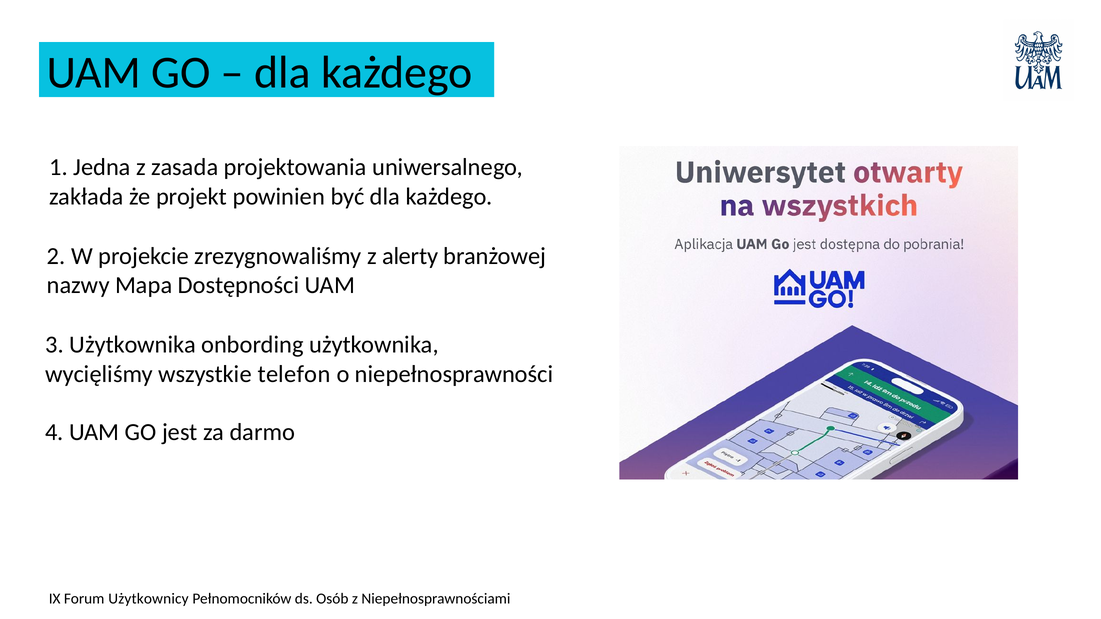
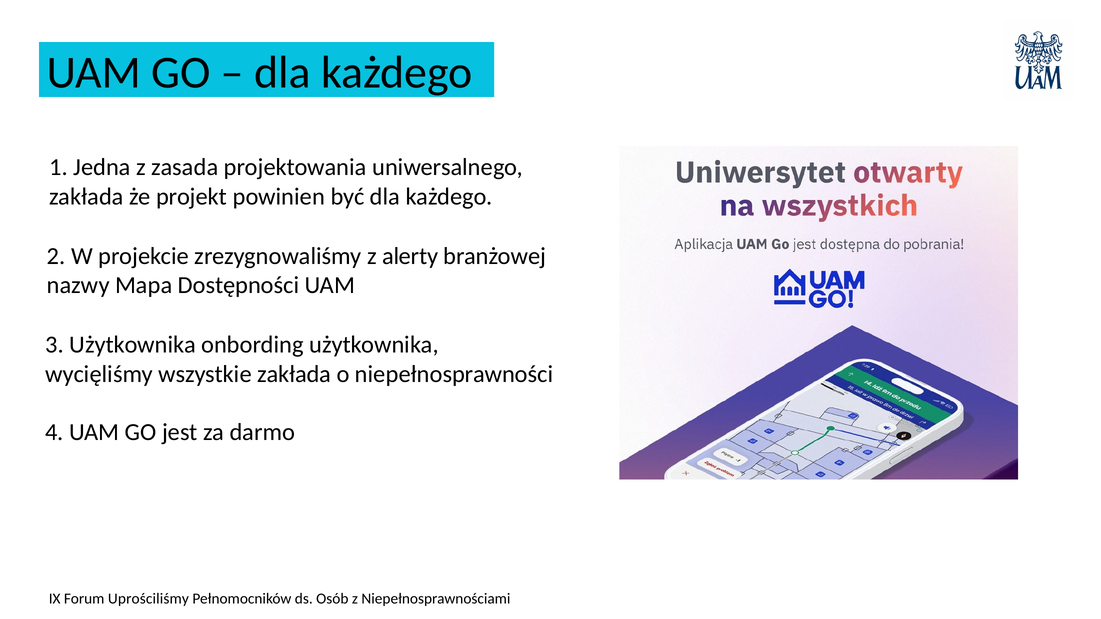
wszystkie telefon: telefon -> zakłada
Użytkownicy: Użytkownicy -> Uprościliśmy
